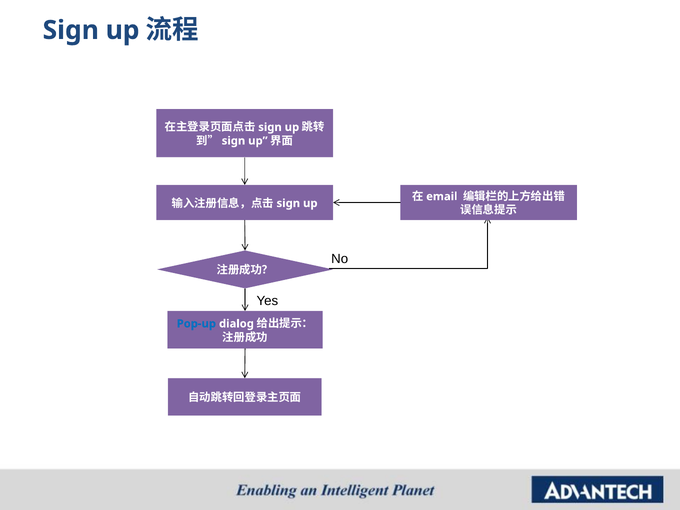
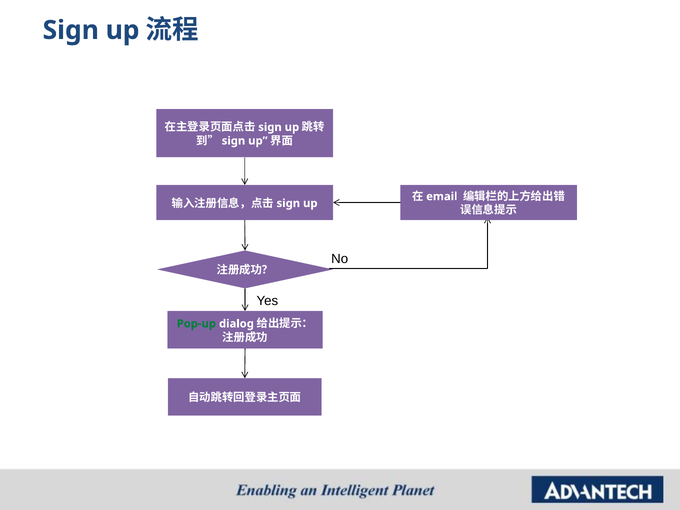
Pop-up colour: blue -> green
